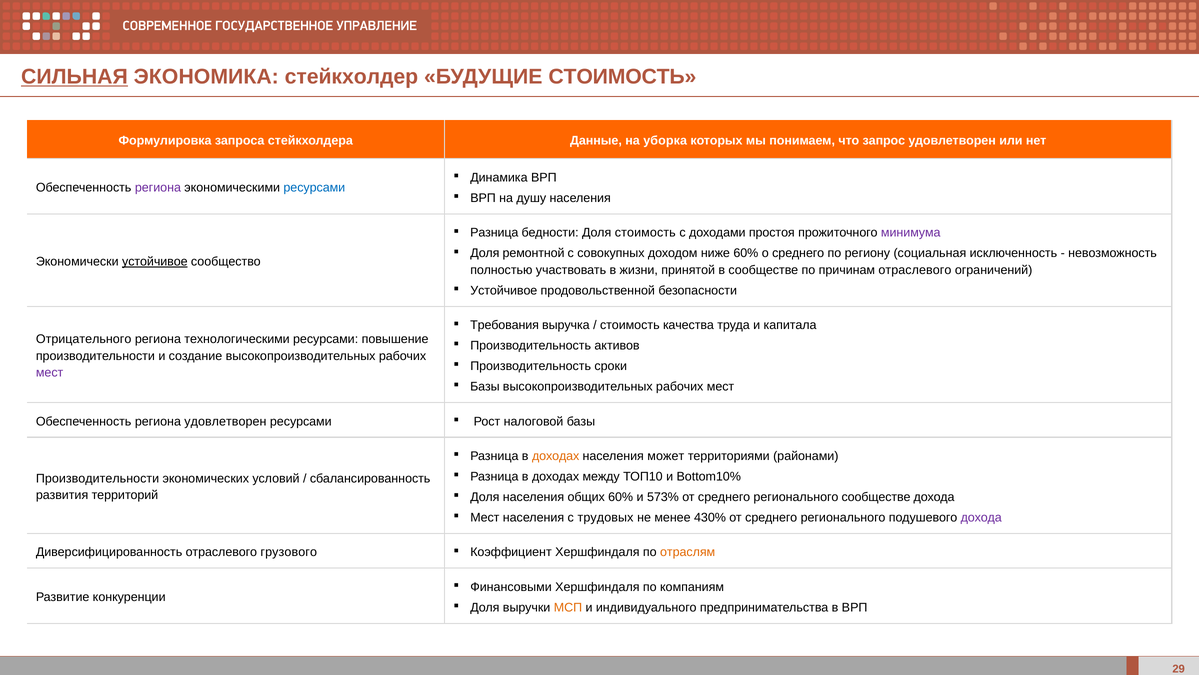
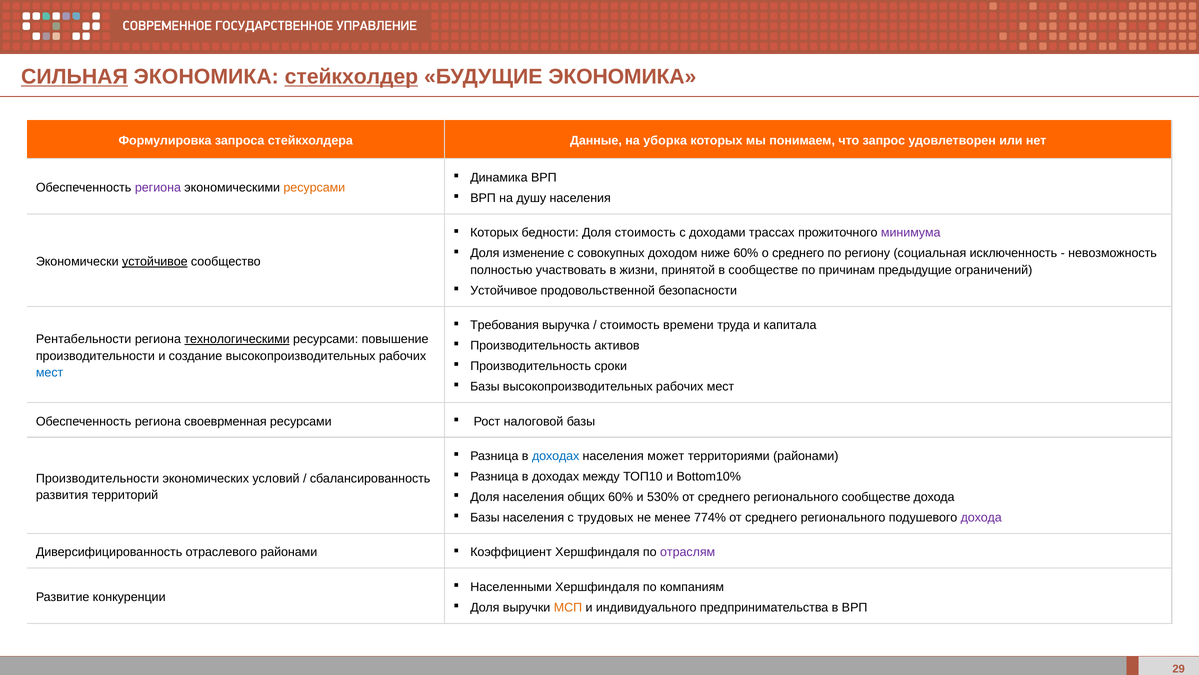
стейкхолдер underline: none -> present
БУДУЩИЕ СТОИМОСТЬ: СТОИМОСТЬ -> ЭКОНОМИКА
ресурсами at (314, 188) colour: blue -> orange
Разница at (494, 233): Разница -> Которых
простоя: простоя -> трассах
ремонтной: ремонтной -> изменение
причинам отраслевого: отраслевого -> предыдущие
качества: качества -> времени
Отрицательного: Отрицательного -> Рентабельности
технологическими underline: none -> present
мест at (50, 372) colour: purple -> blue
региона удовлетворен: удовлетворен -> своеврменная
доходах at (556, 456) colour: orange -> blue
573%: 573% -> 530%
Мест at (485, 517): Мест -> Базы
430%: 430% -> 774%
отраслевого грузового: грузового -> районами
отраслям colour: orange -> purple
Финансовыми: Финансовыми -> Населенными
